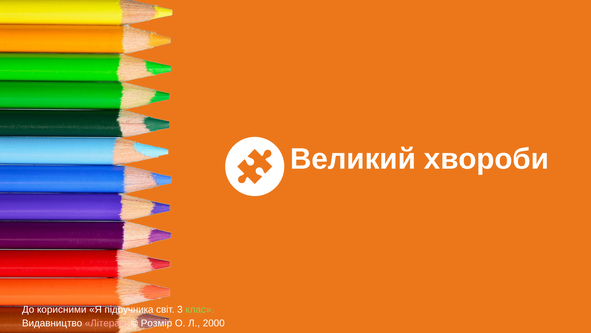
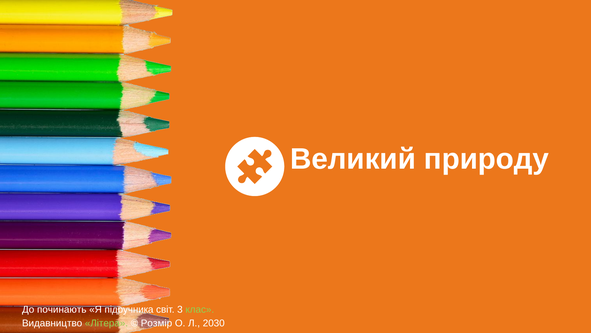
хвороби: хвороби -> природу
корисними: корисними -> починають
Літера colour: pink -> light green
2000: 2000 -> 2030
